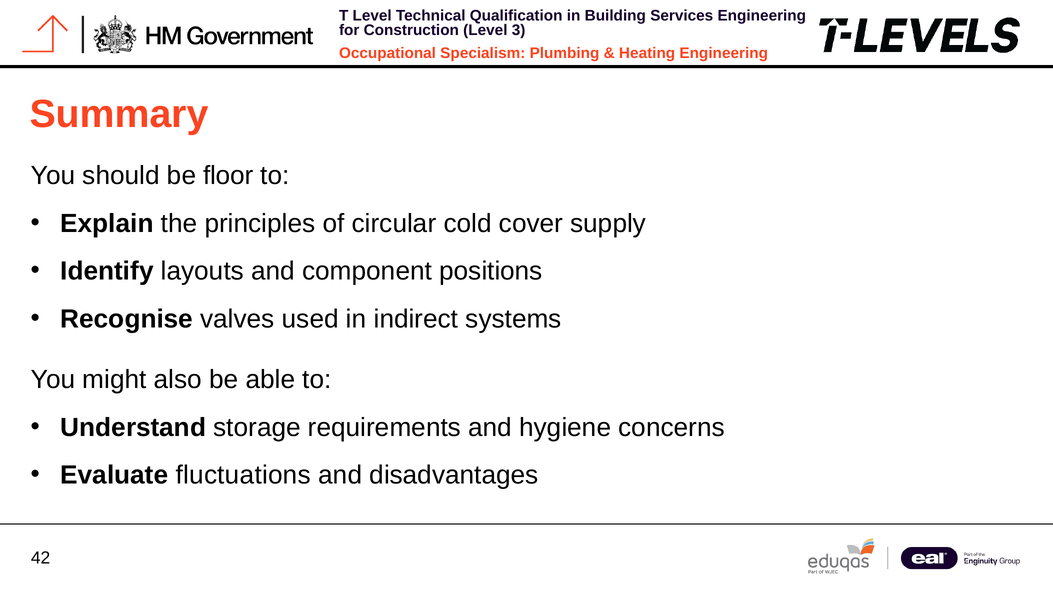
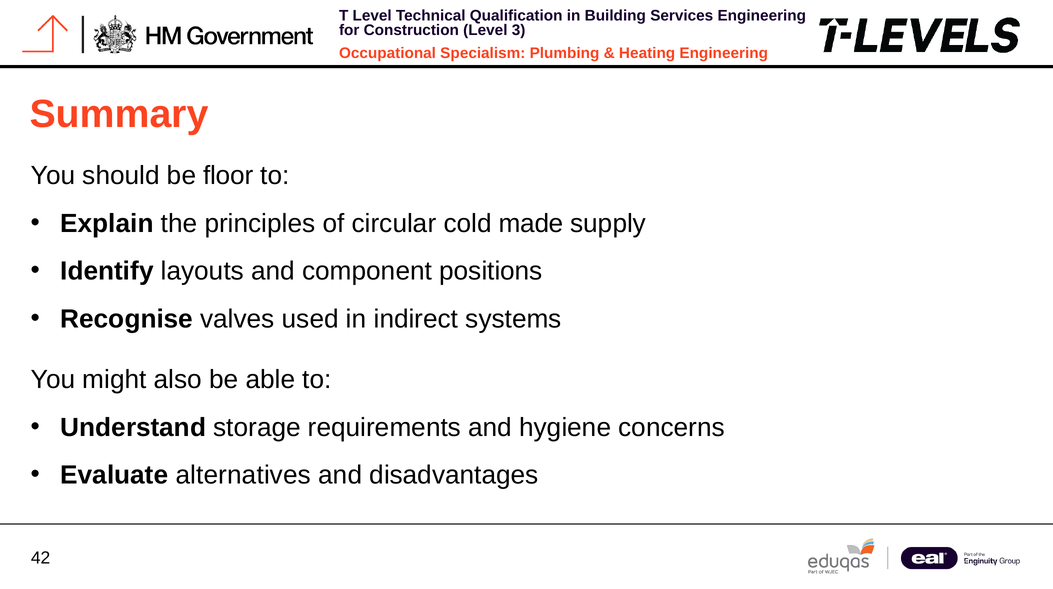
cover: cover -> made
fluctuations: fluctuations -> alternatives
